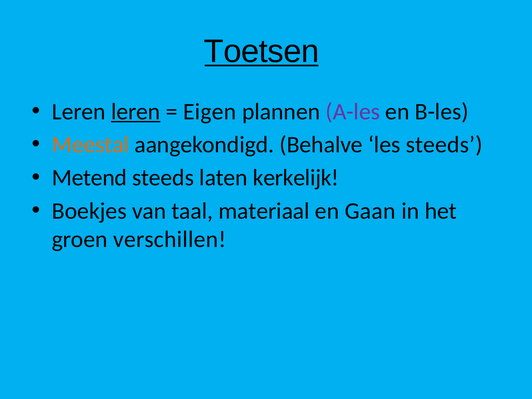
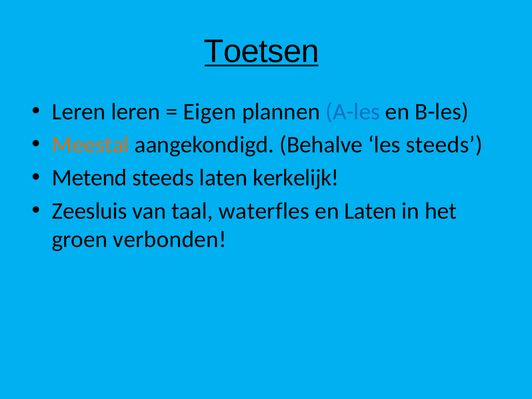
leren at (136, 112) underline: present -> none
A-les colour: purple -> blue
Boekjes: Boekjes -> Zeesluis
materiaal: materiaal -> waterfles
en Gaan: Gaan -> Laten
verschillen: verschillen -> verbonden
